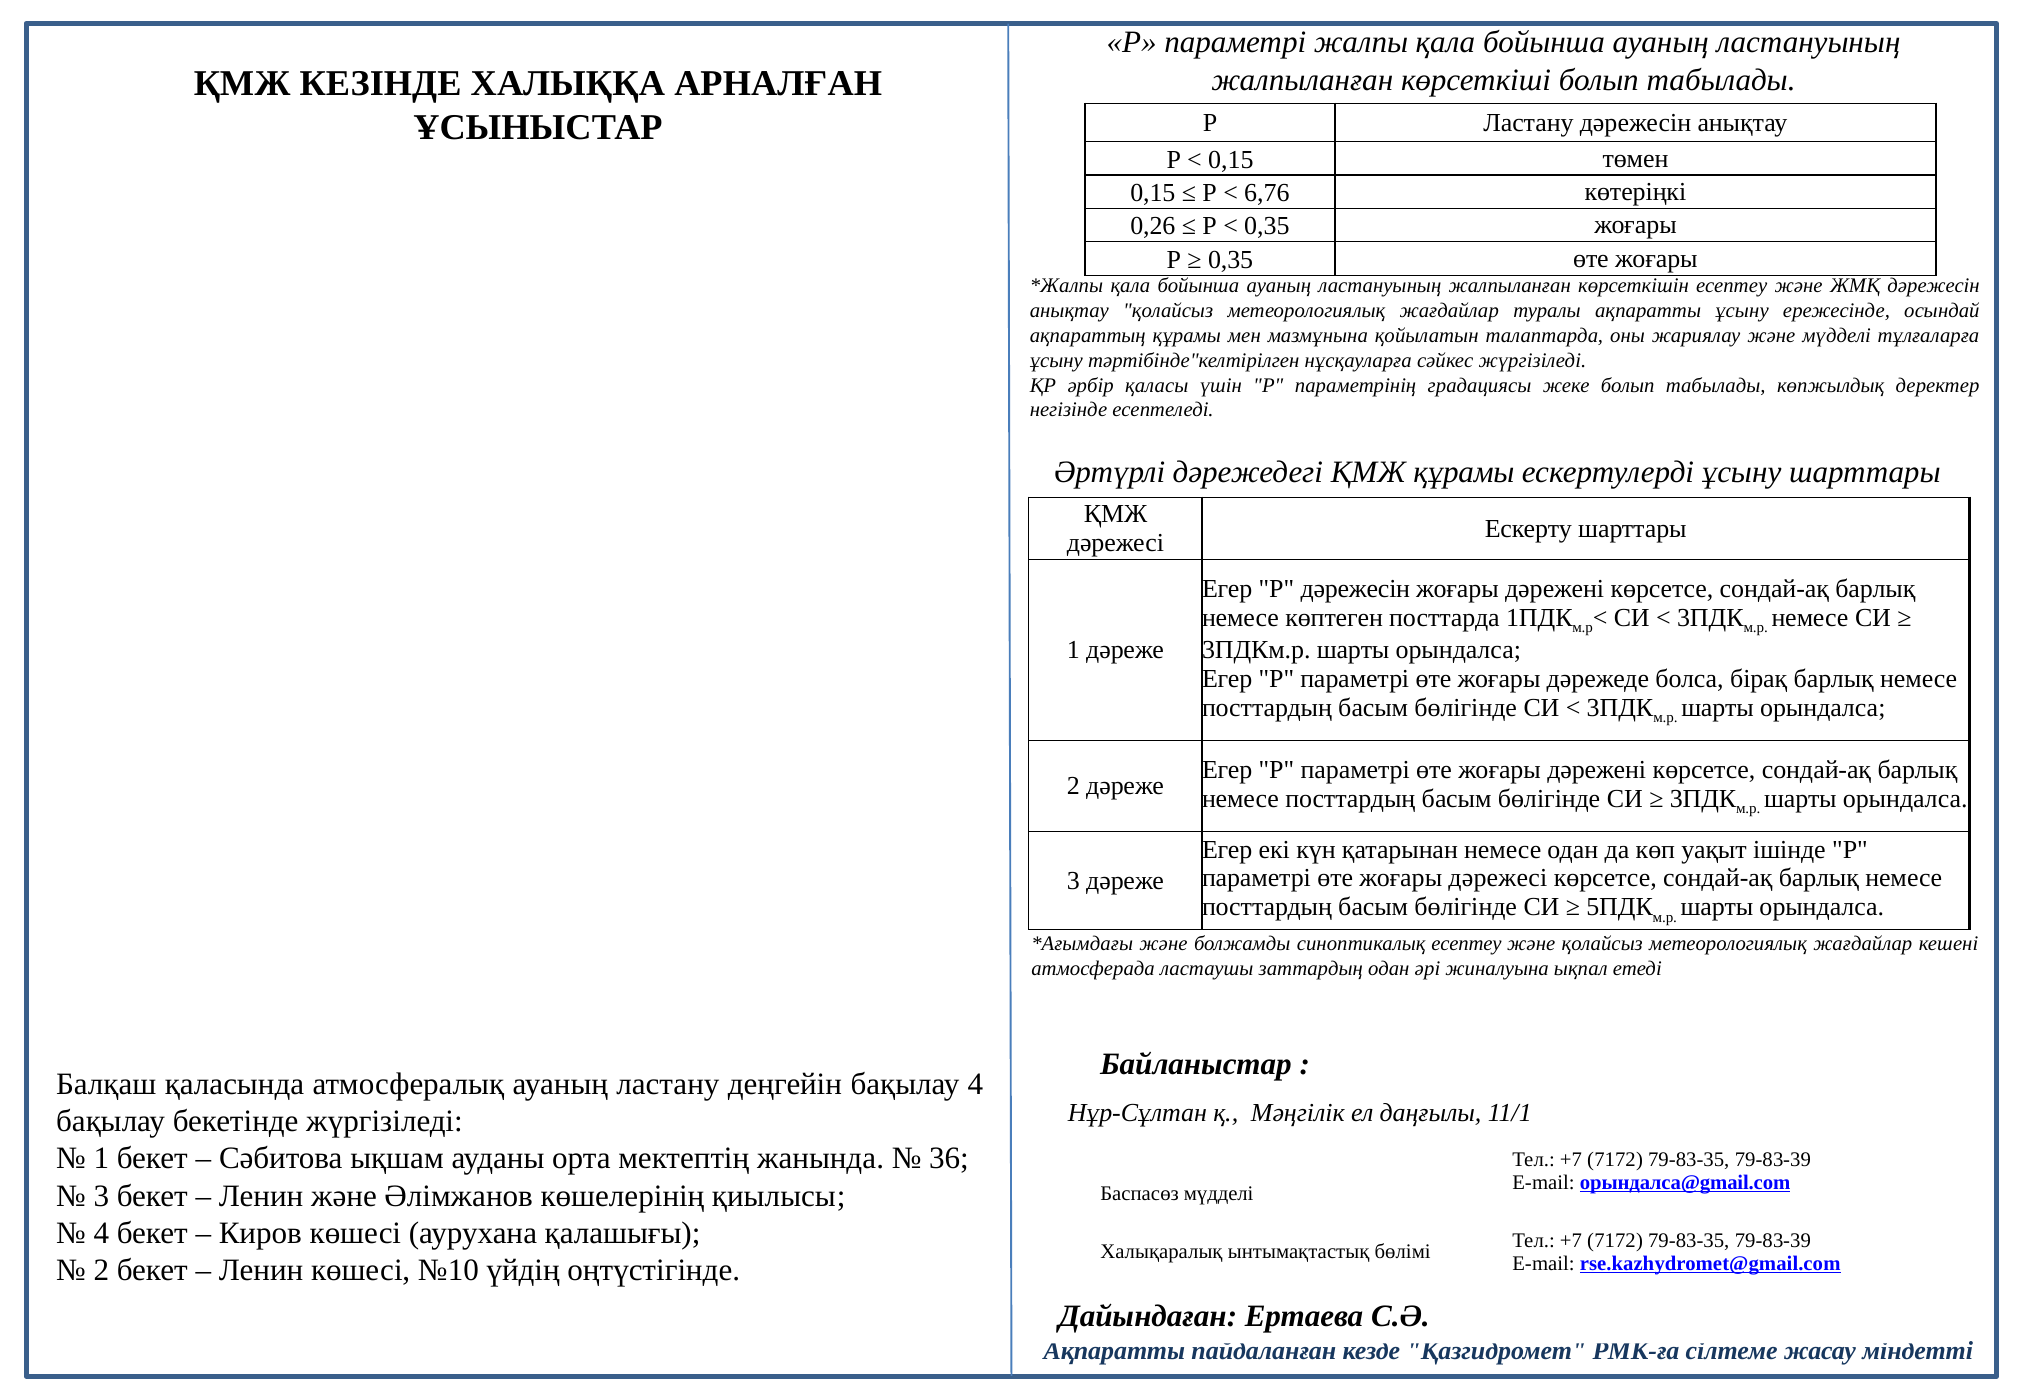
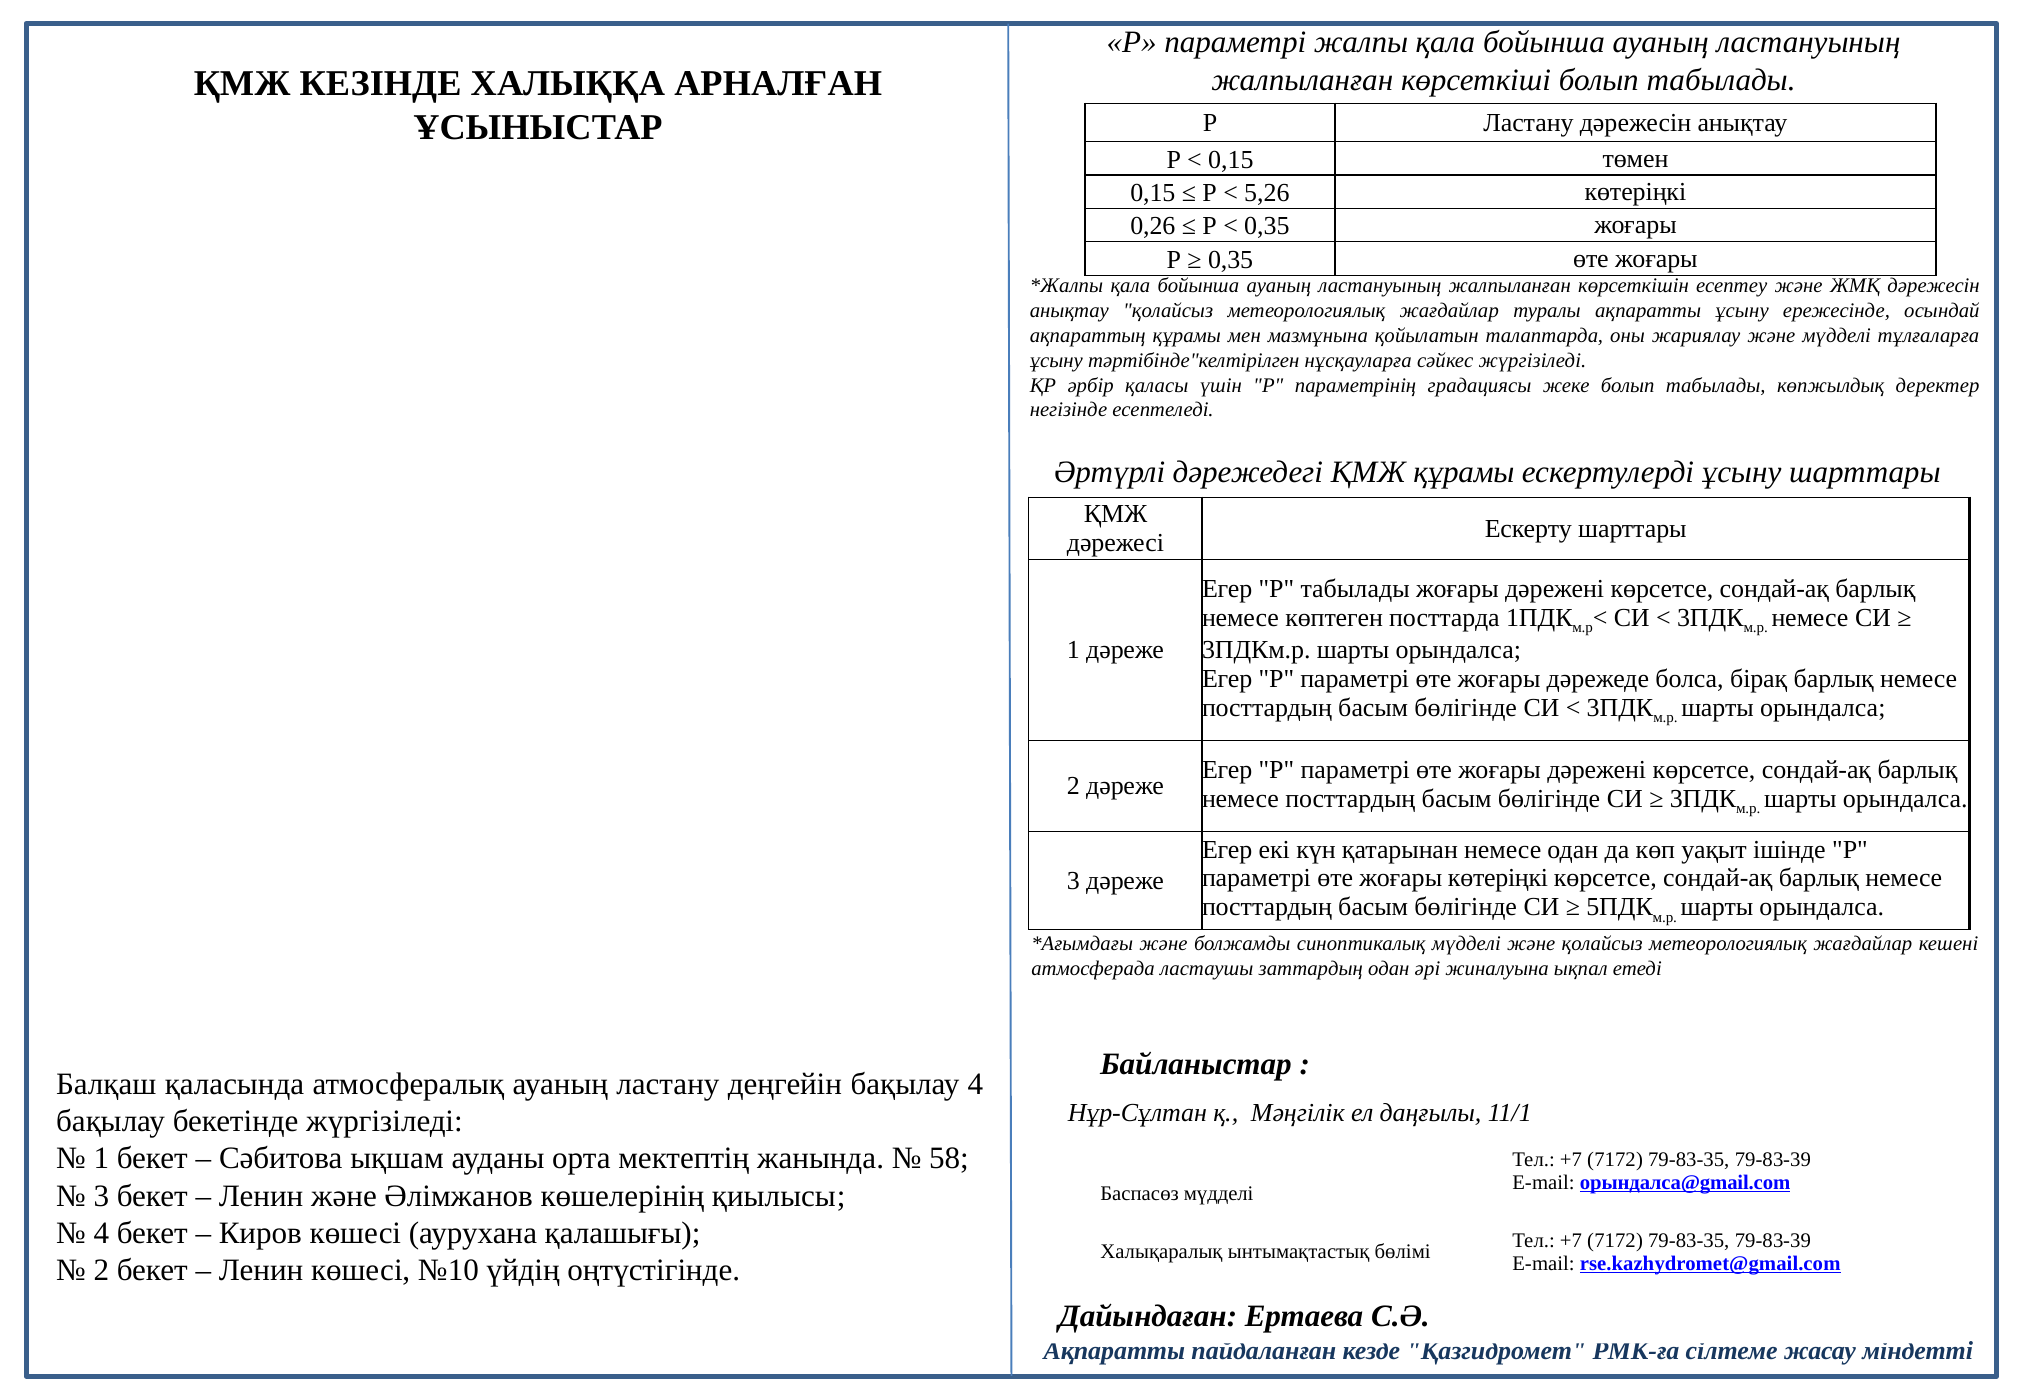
6,76: 6,76 -> 5,26
Р дәрежесін: дәрежесін -> табылады
жоғары дәрежесі: дәрежесі -> көтеріңкі
синоптикалық есептеу: есептеу -> мүдделі
36: 36 -> 58
